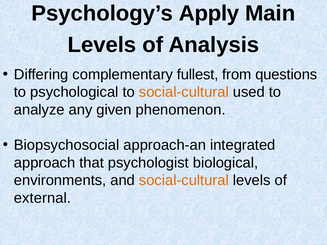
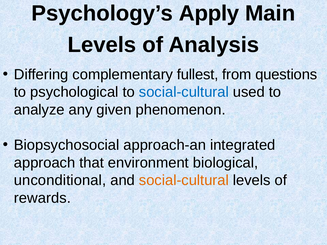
social-cultural at (184, 92) colour: orange -> blue
psychologist: psychologist -> environment
environments: environments -> unconditional
external: external -> rewards
